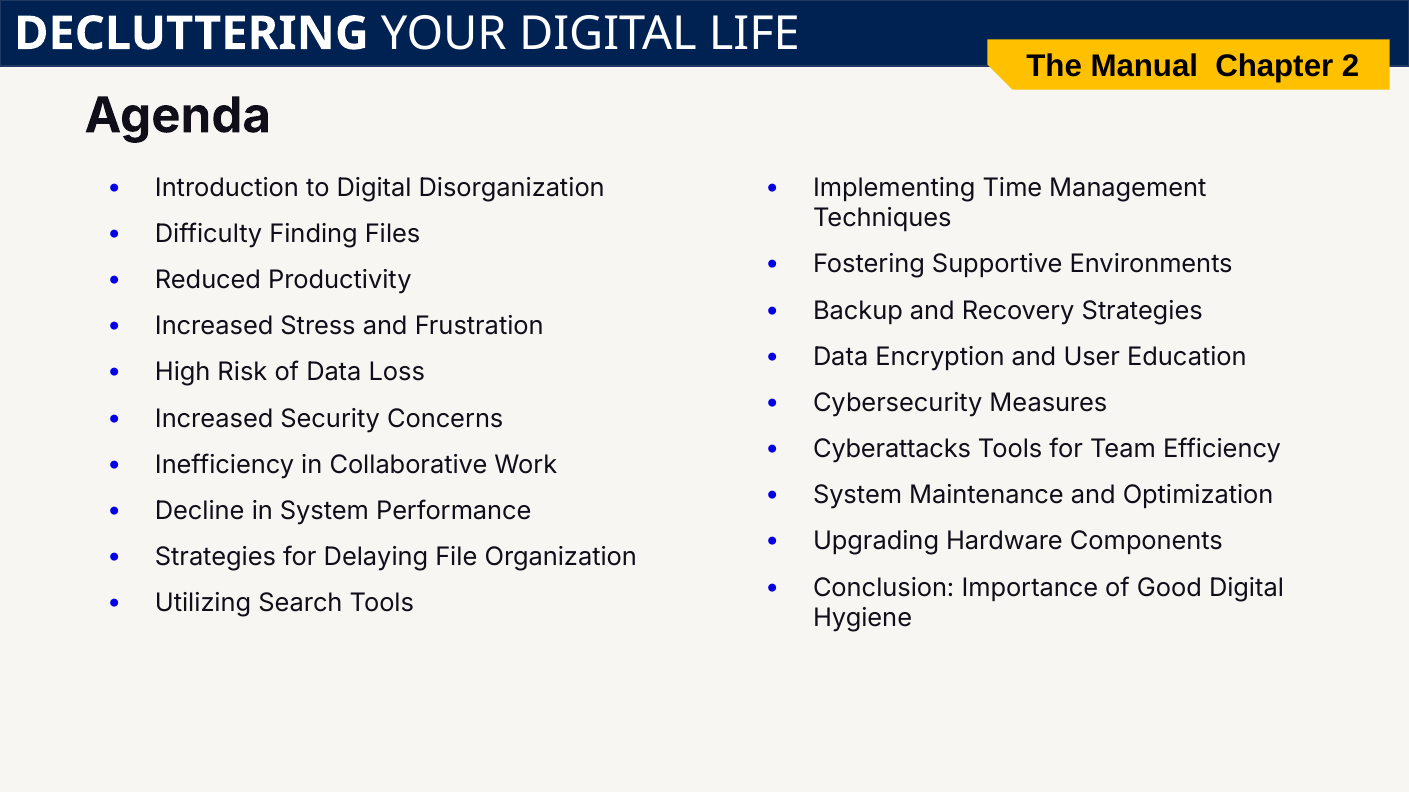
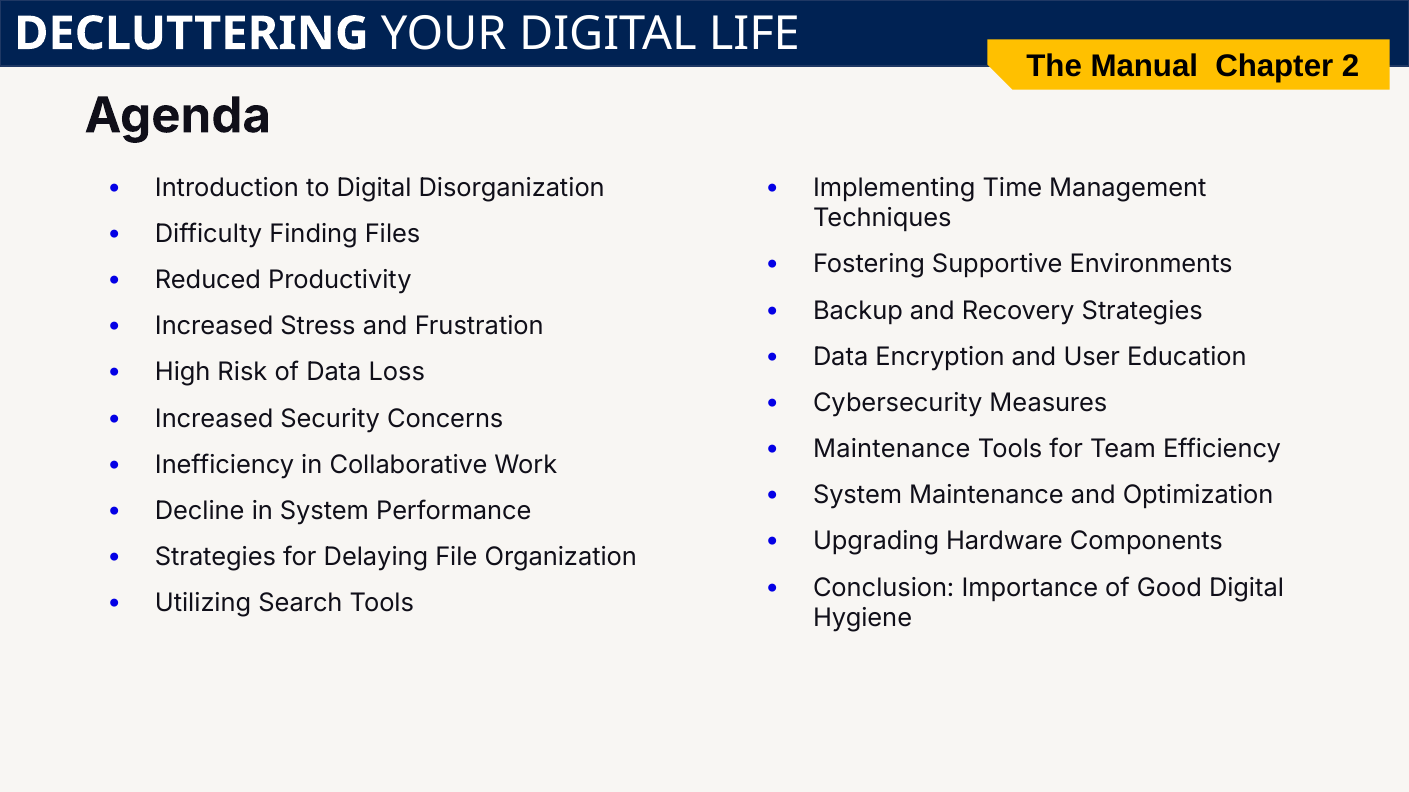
Cyberattacks at (892, 450): Cyberattacks -> Maintenance
